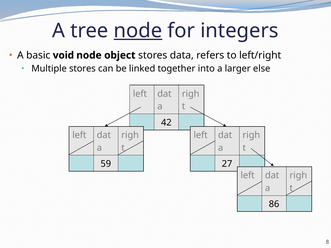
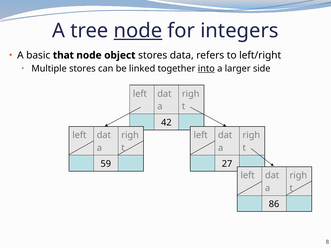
void: void -> that
into underline: none -> present
else: else -> side
